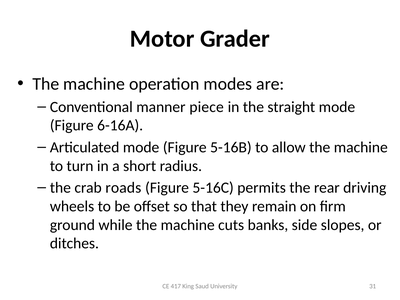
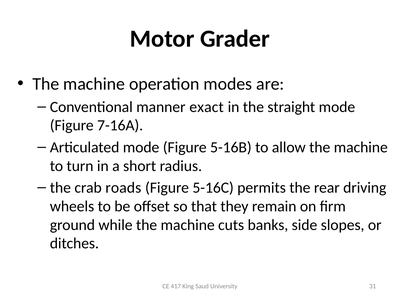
piece: piece -> exact
6-16A: 6-16A -> 7-16A
